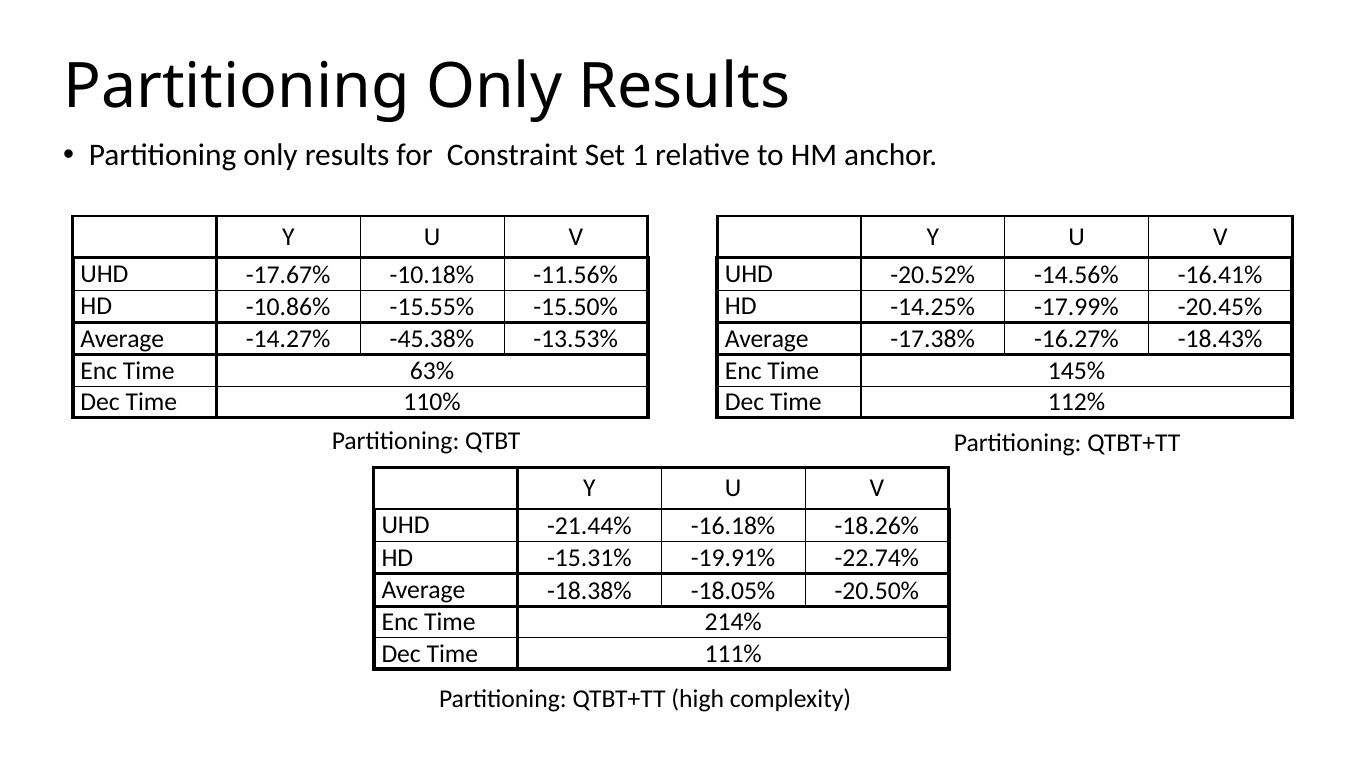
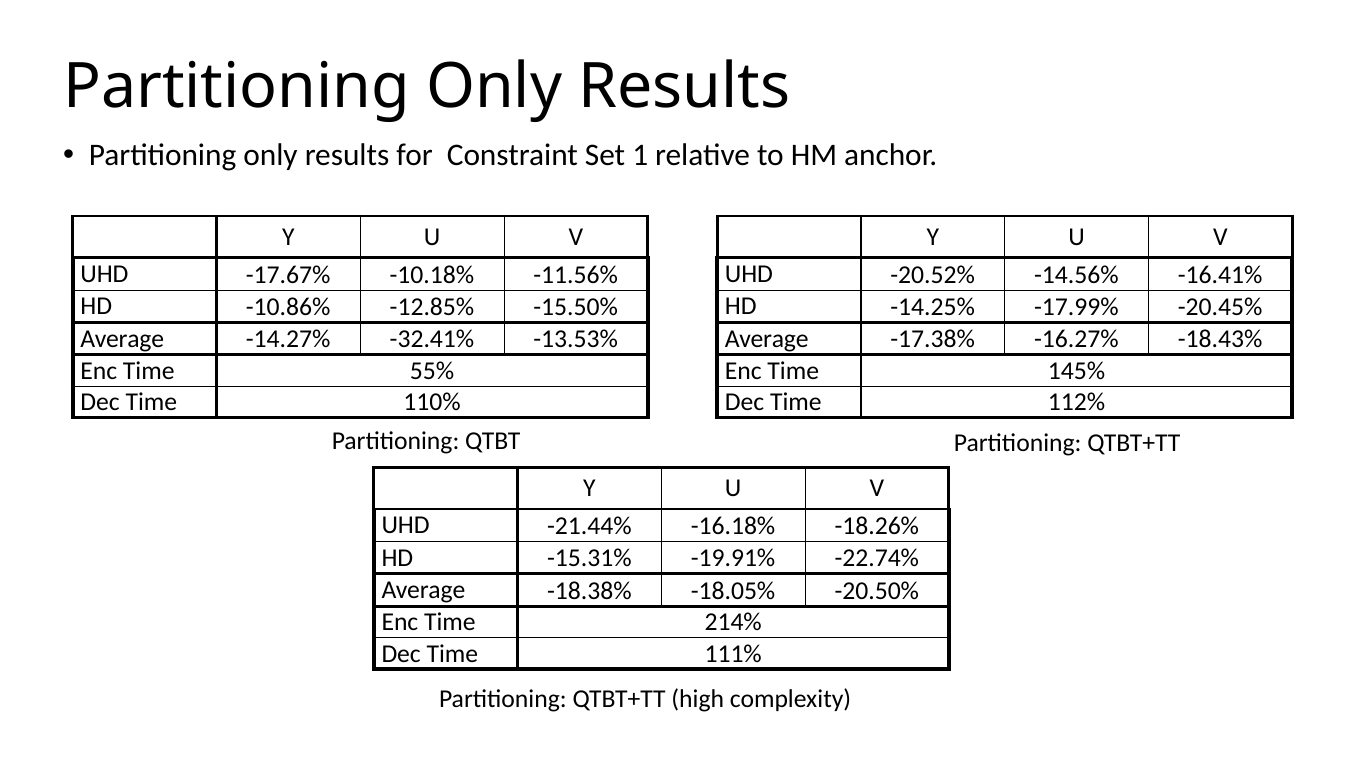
-15.55%: -15.55% -> -12.85%
-45.38%: -45.38% -> -32.41%
63%: 63% -> 55%
